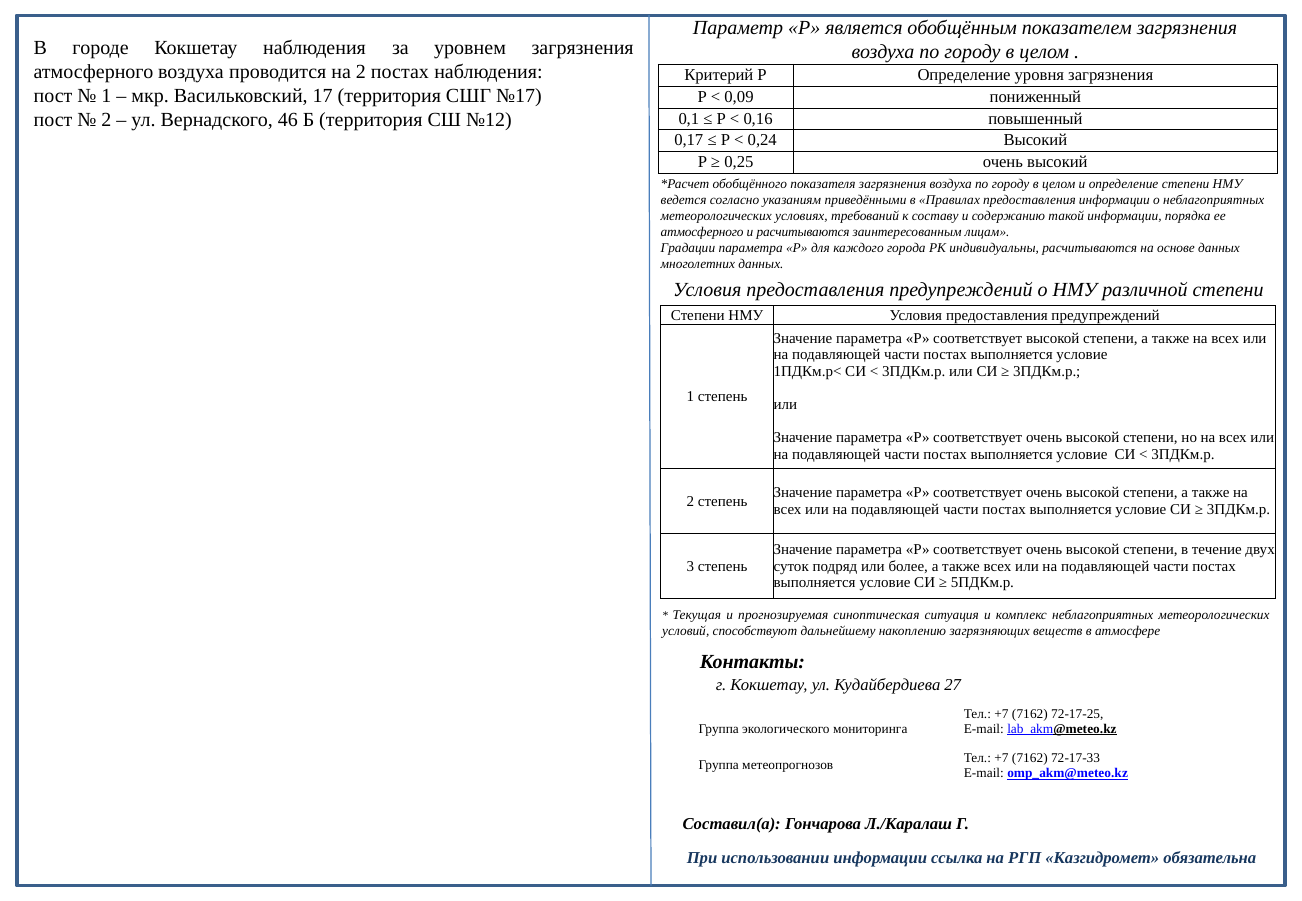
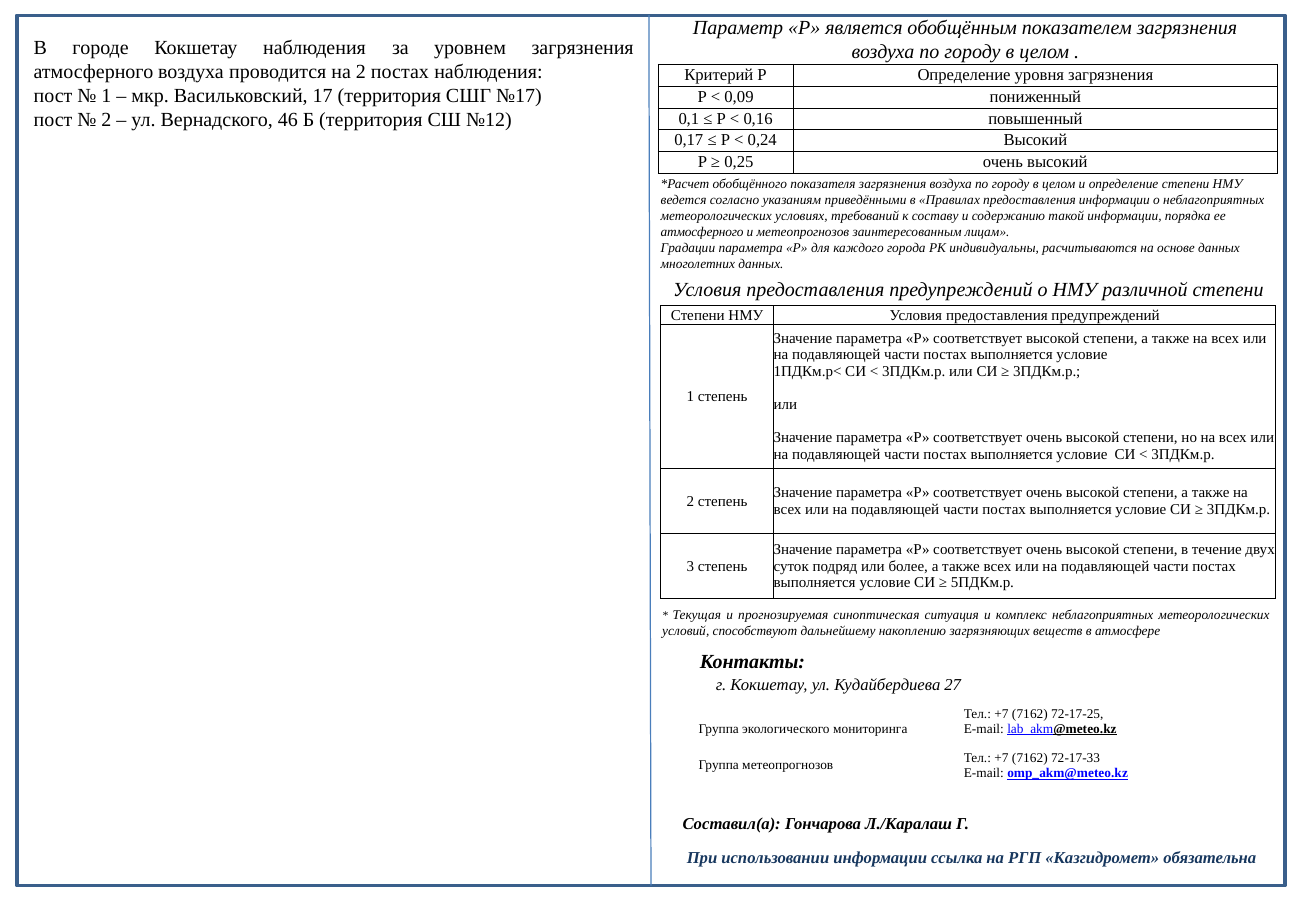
и расчитываются: расчитываются -> метеопрогнозов
